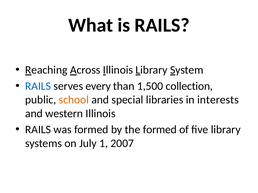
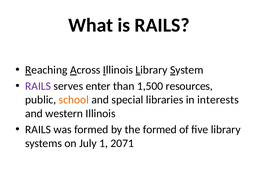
RAILS at (38, 86) colour: blue -> purple
every: every -> enter
collection: collection -> resources
2007: 2007 -> 2071
